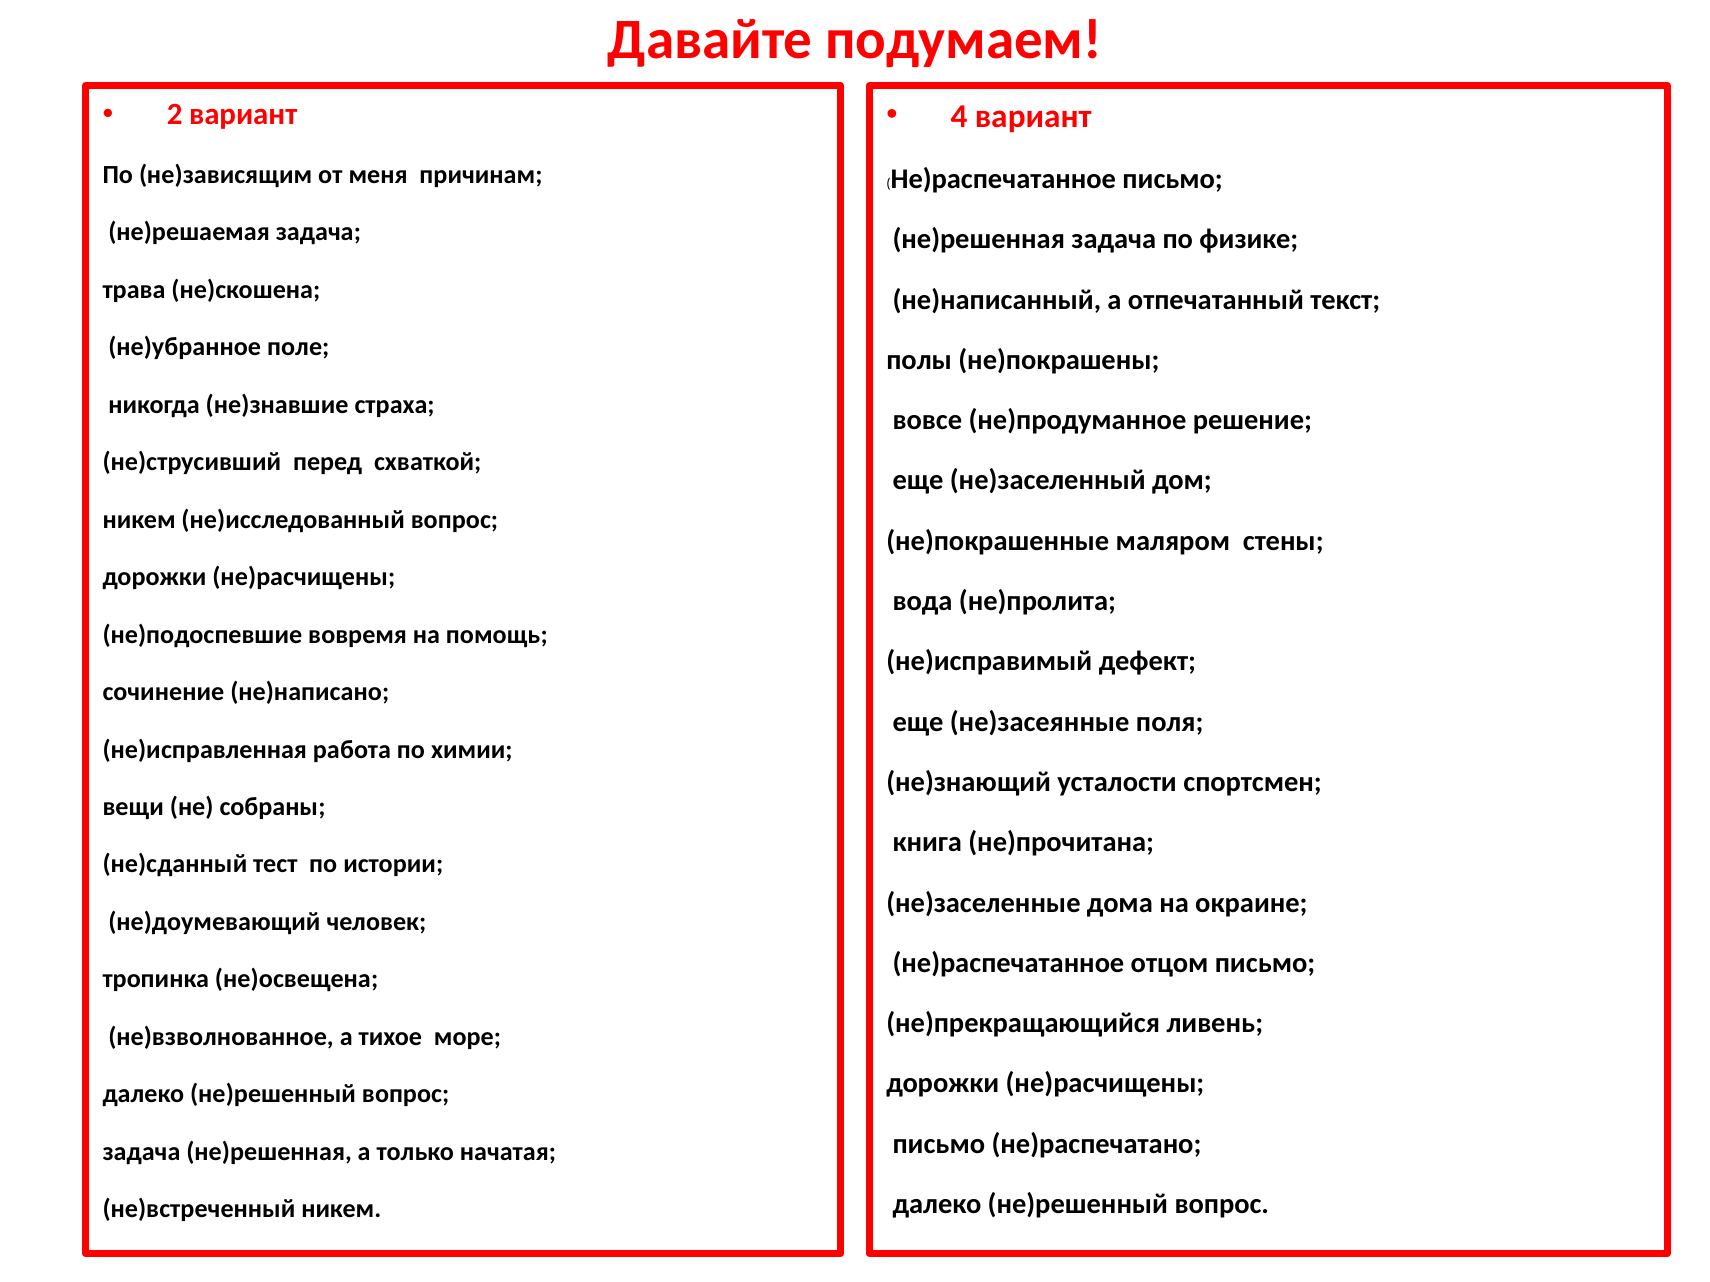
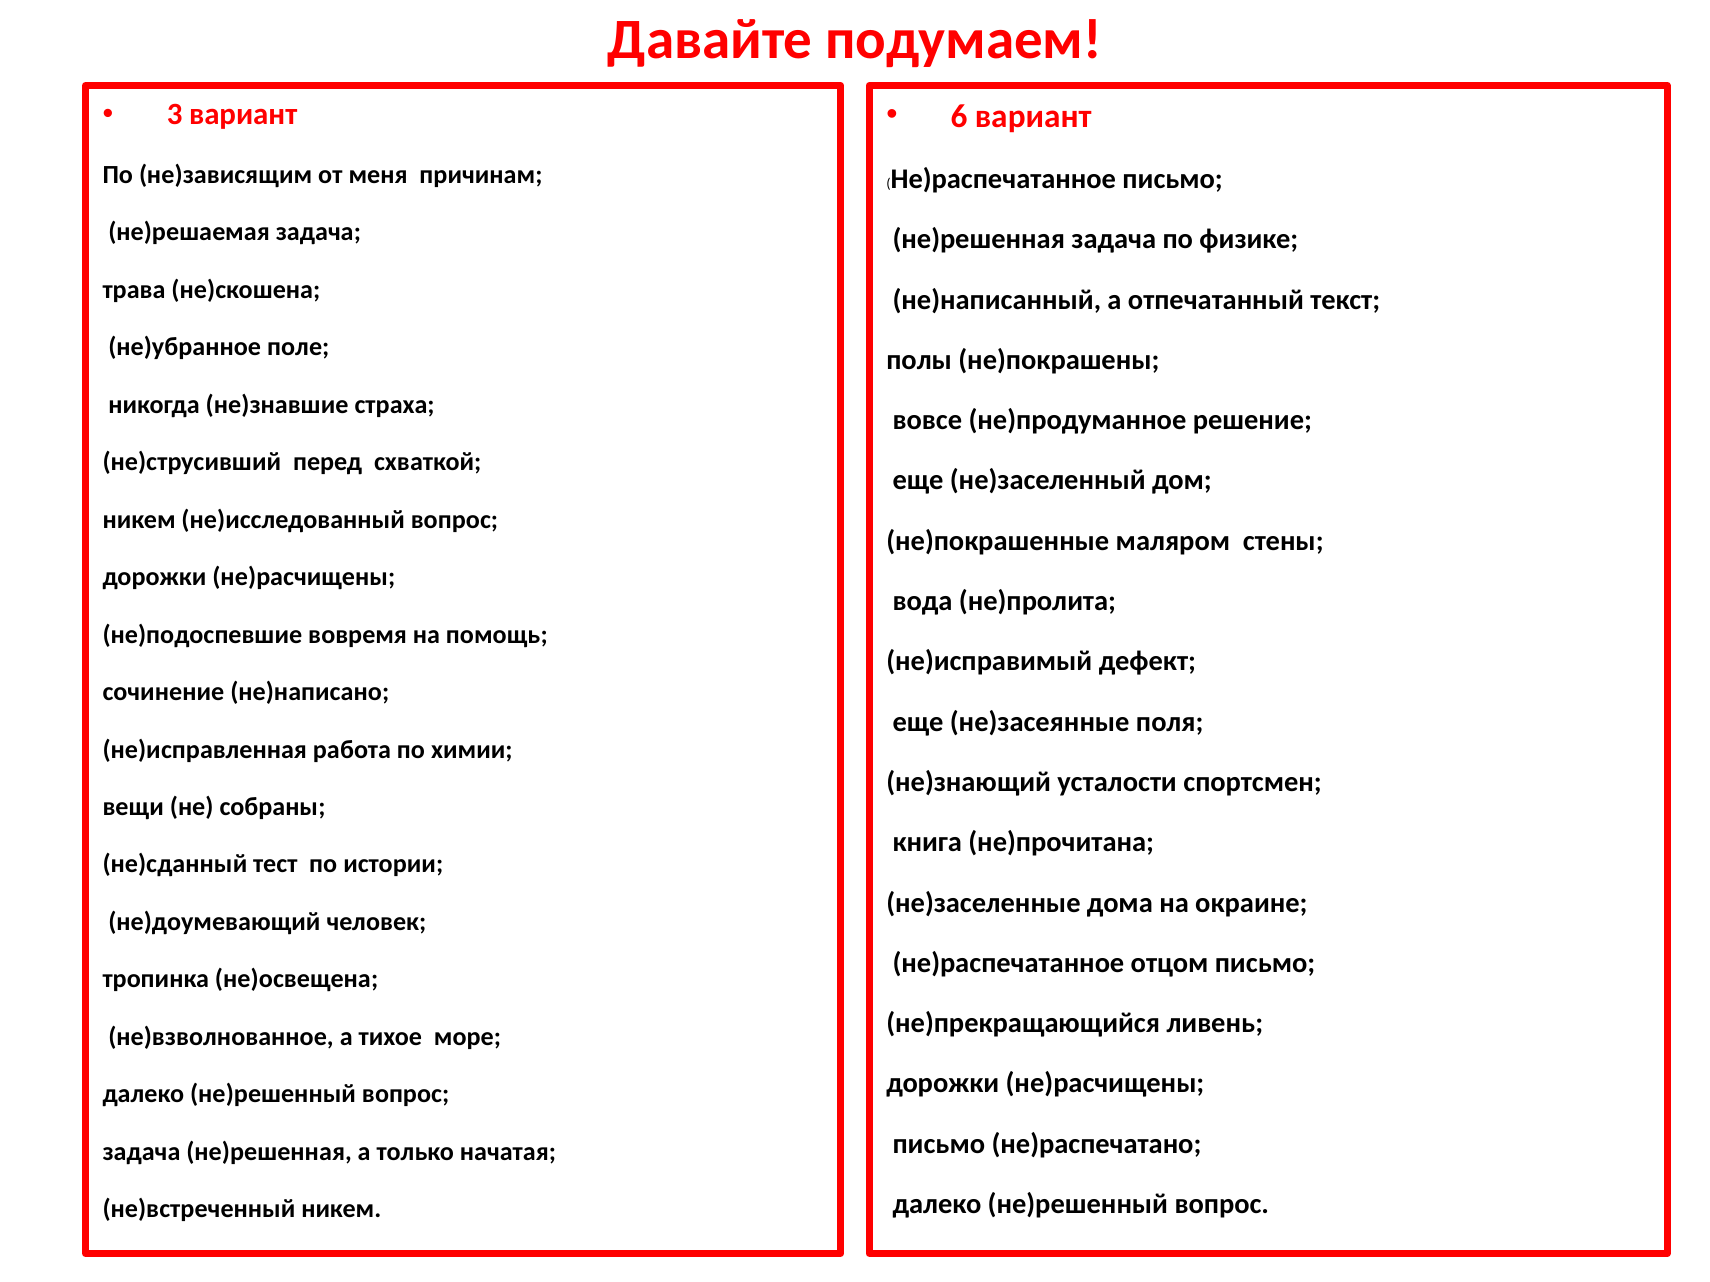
2: 2 -> 3
4: 4 -> 6
